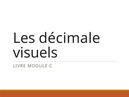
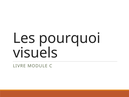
décimale: décimale -> pourquoi
